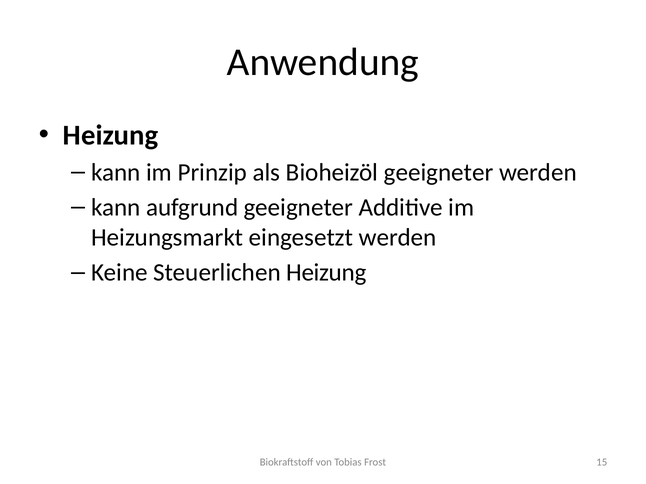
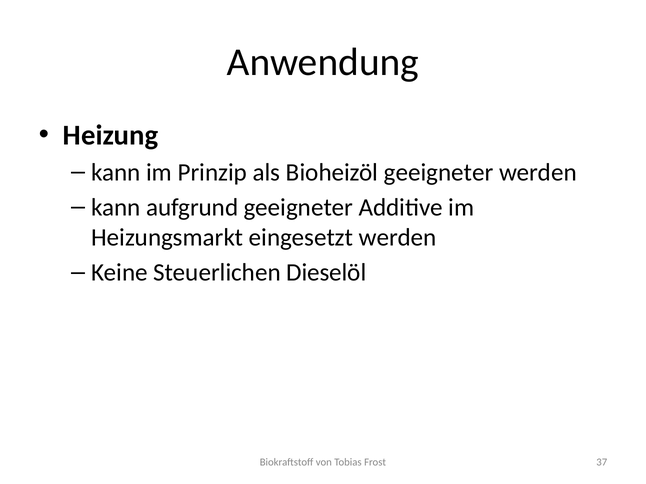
Steuerlichen Heizung: Heizung -> Dieselöl
15: 15 -> 37
